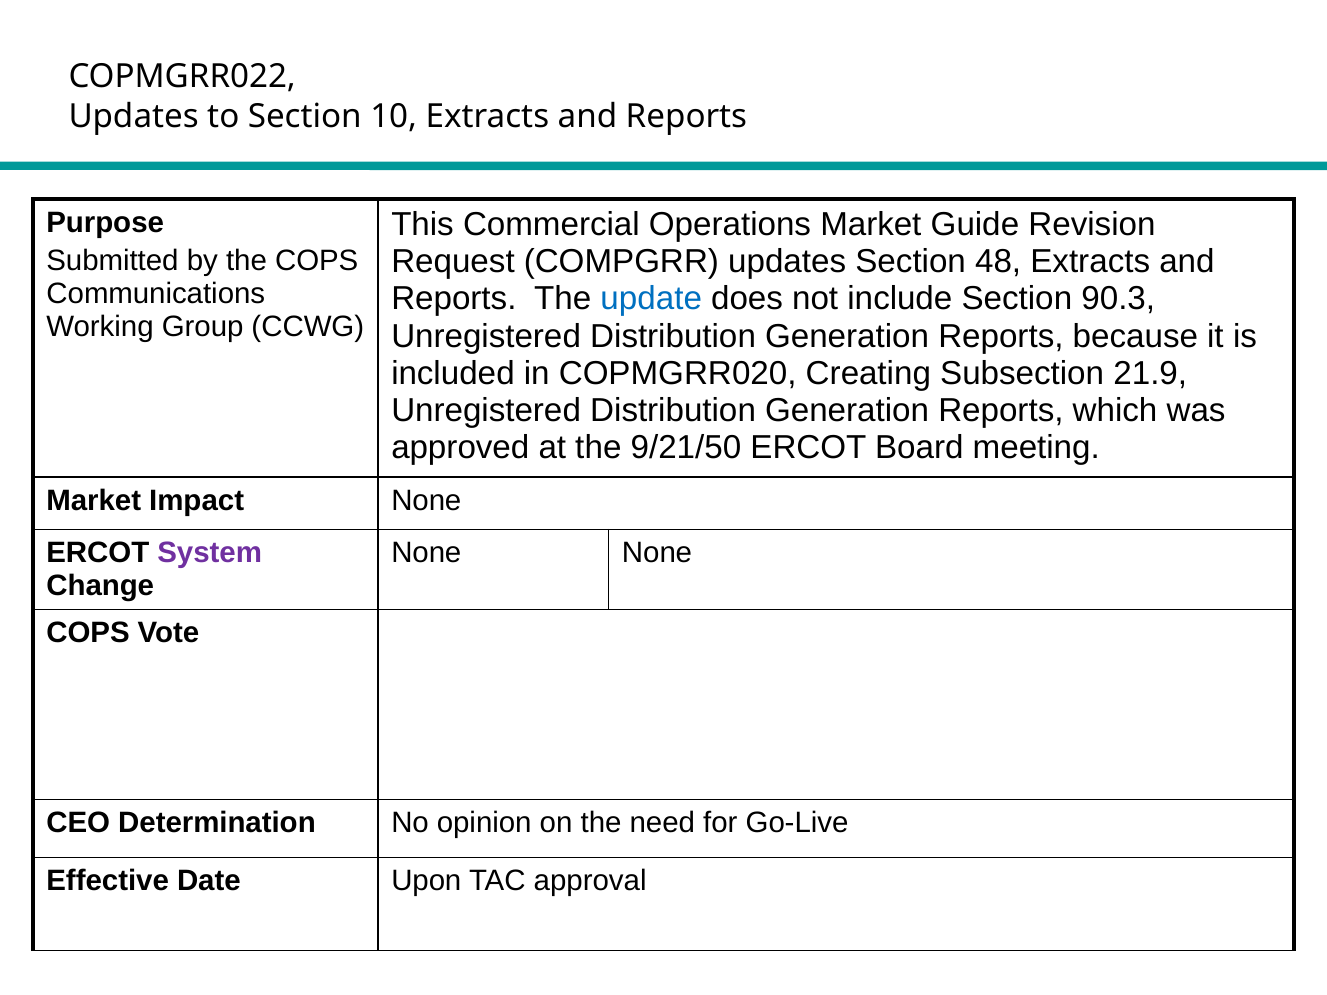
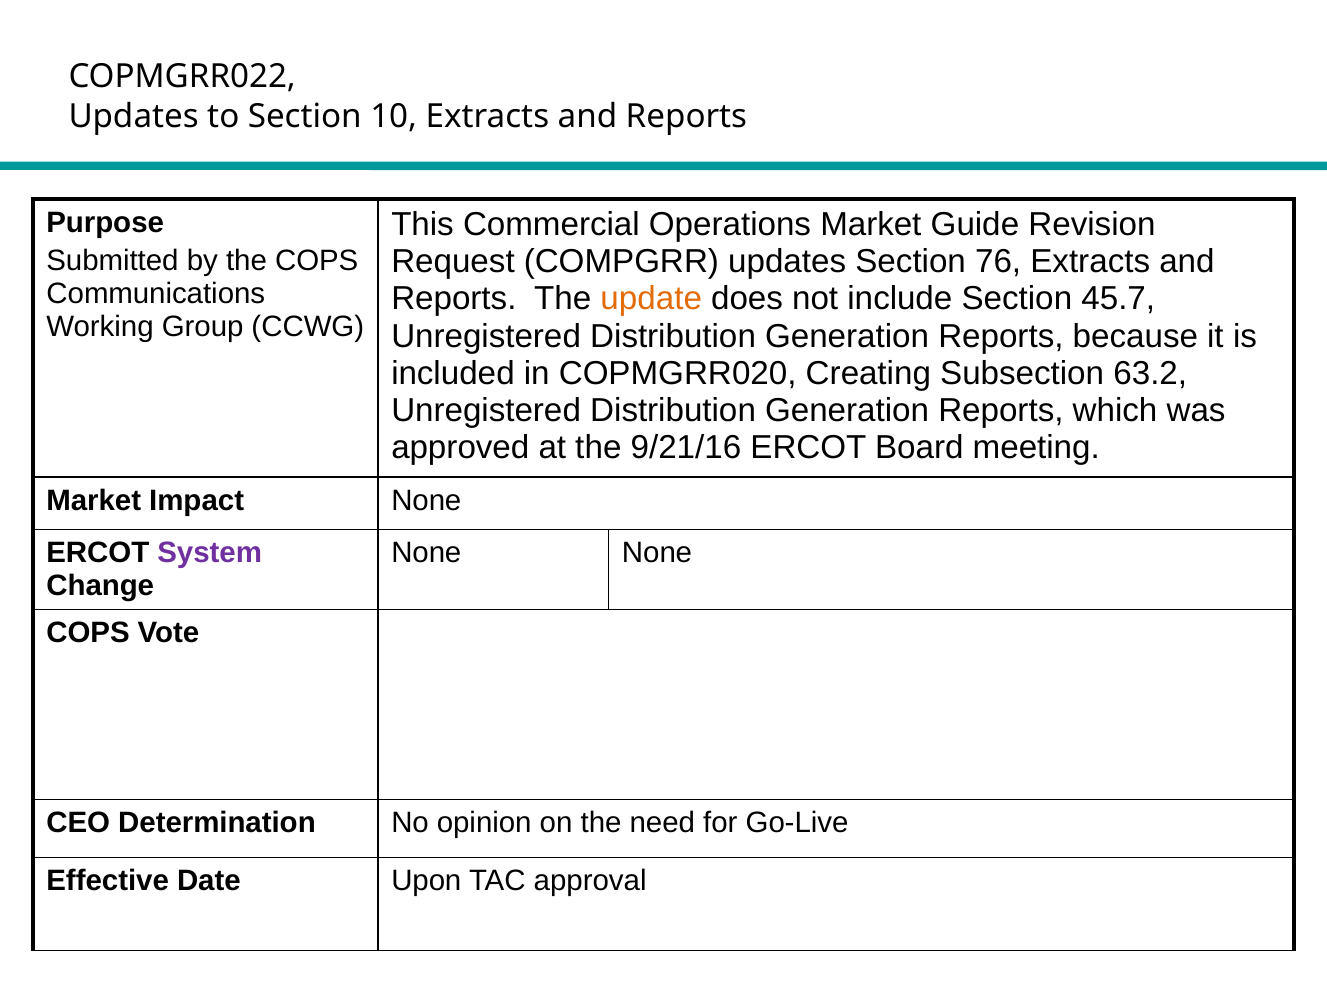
48: 48 -> 76
update colour: blue -> orange
90.3: 90.3 -> 45.7
21.9: 21.9 -> 63.2
9/21/50: 9/21/50 -> 9/21/16
